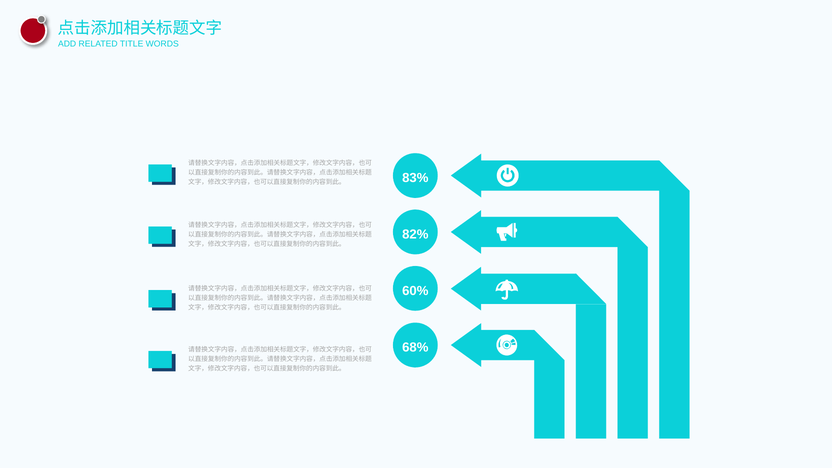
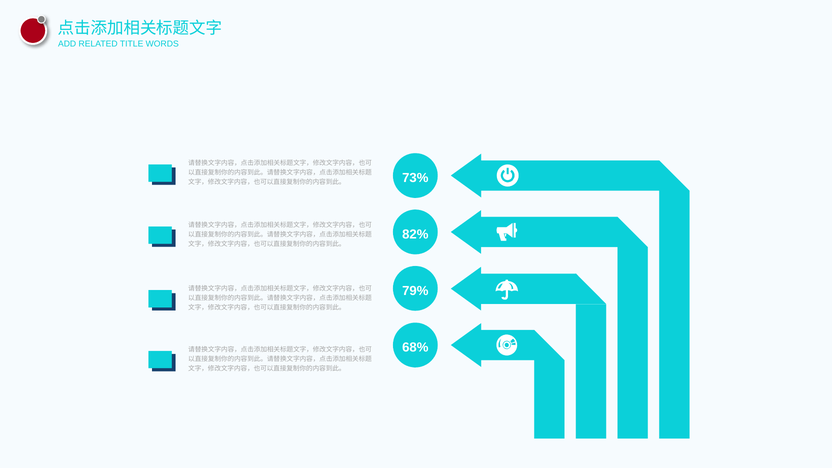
83%: 83% -> 73%
60%: 60% -> 79%
